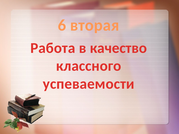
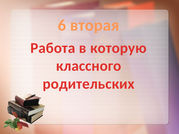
качество: качество -> которую
успеваемости: успеваемости -> родительских
